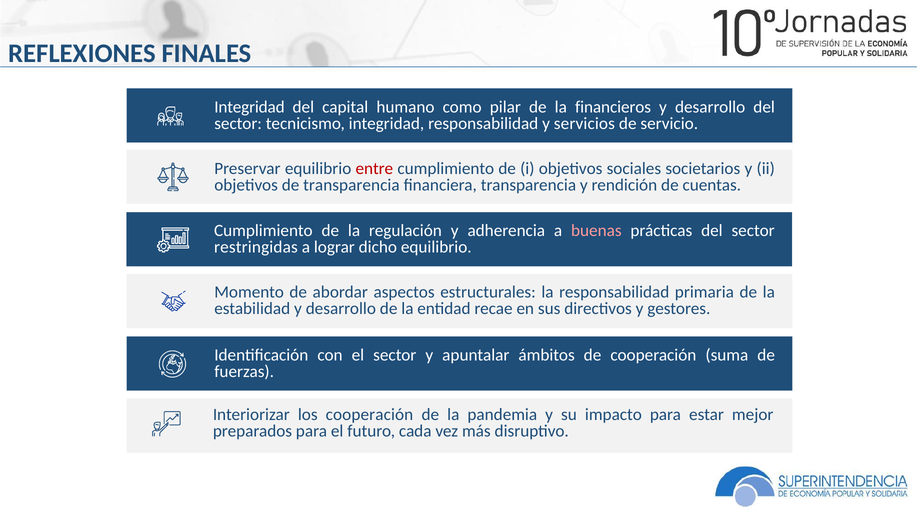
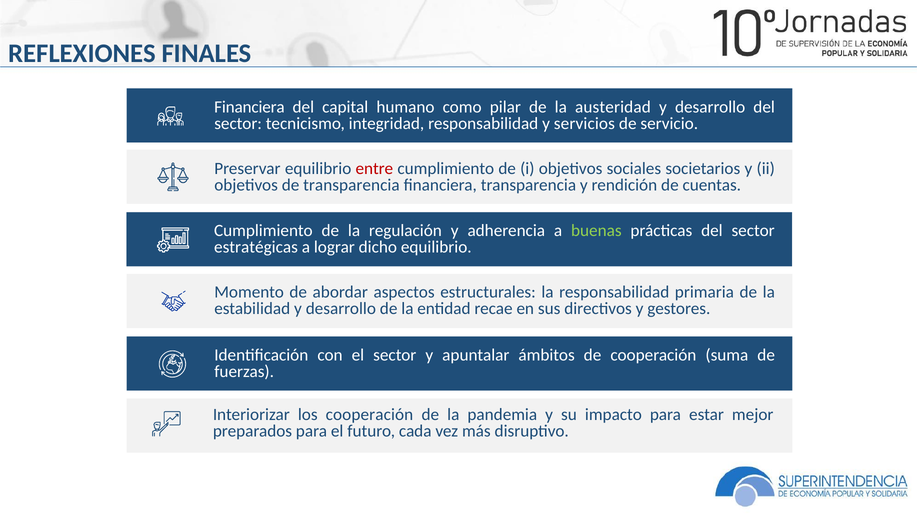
Integridad at (249, 107): Integridad -> Financiera
financieros: financieros -> austeridad
buenas colour: pink -> light green
restringidas: restringidas -> estratégicas
